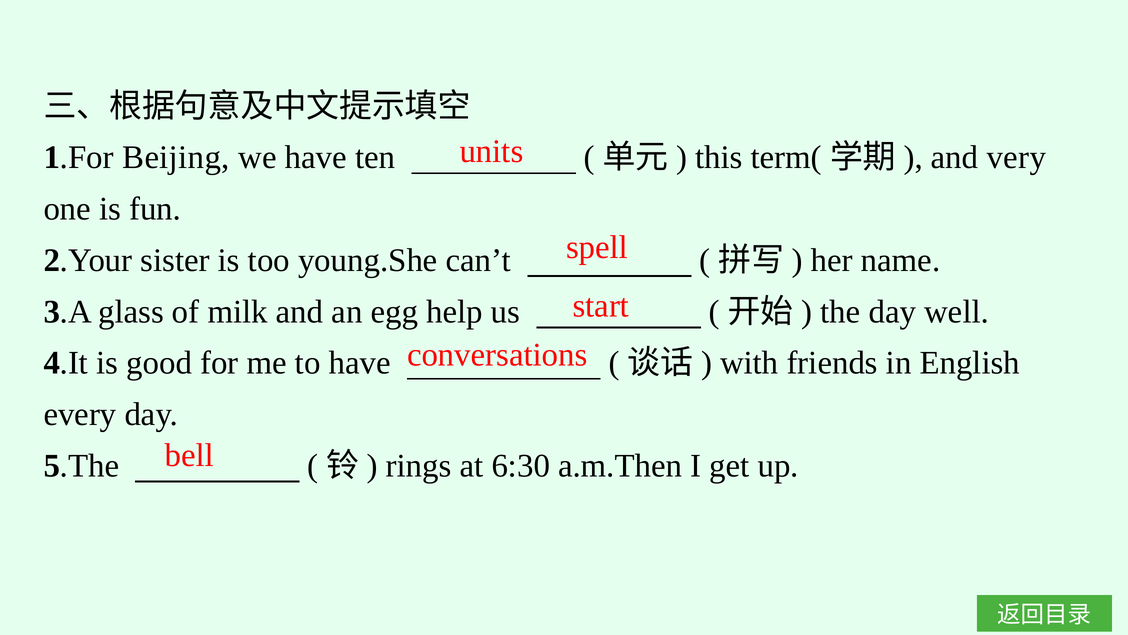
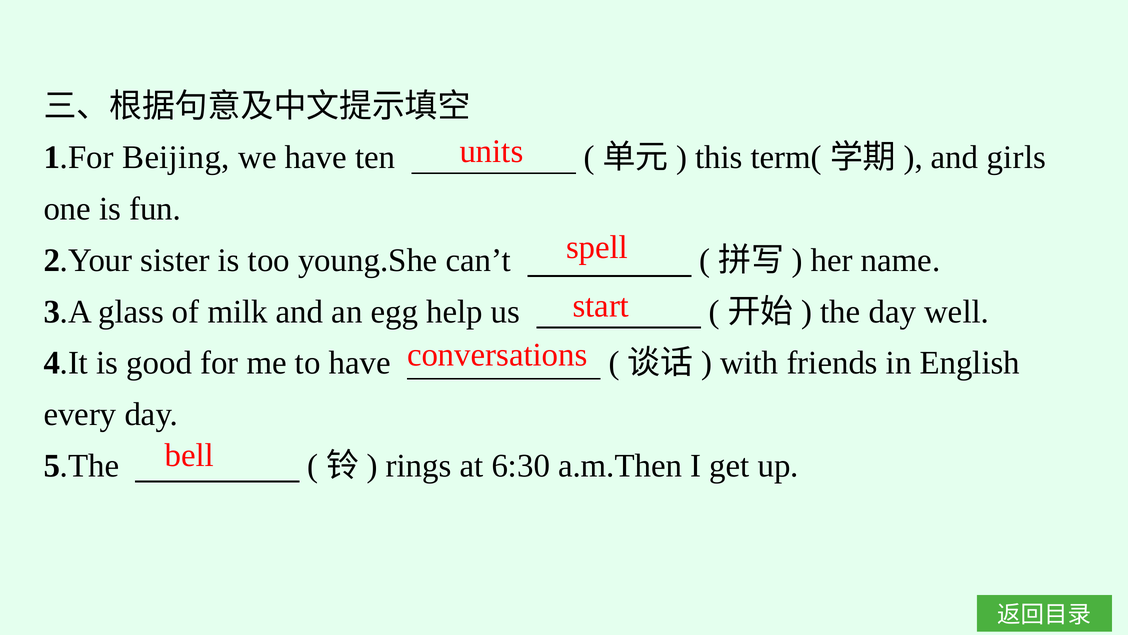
very: very -> girls
